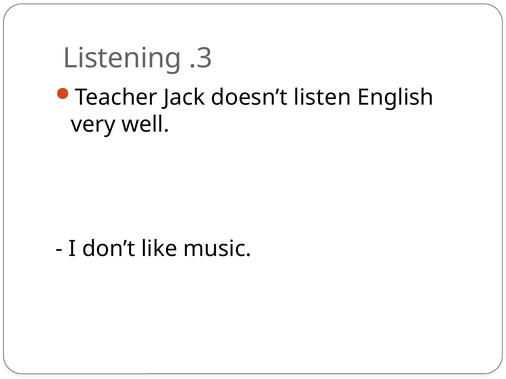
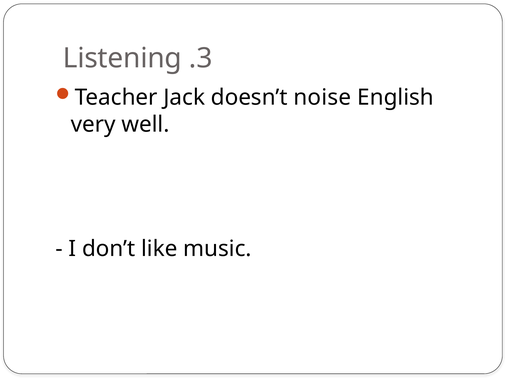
listen: listen -> noise
